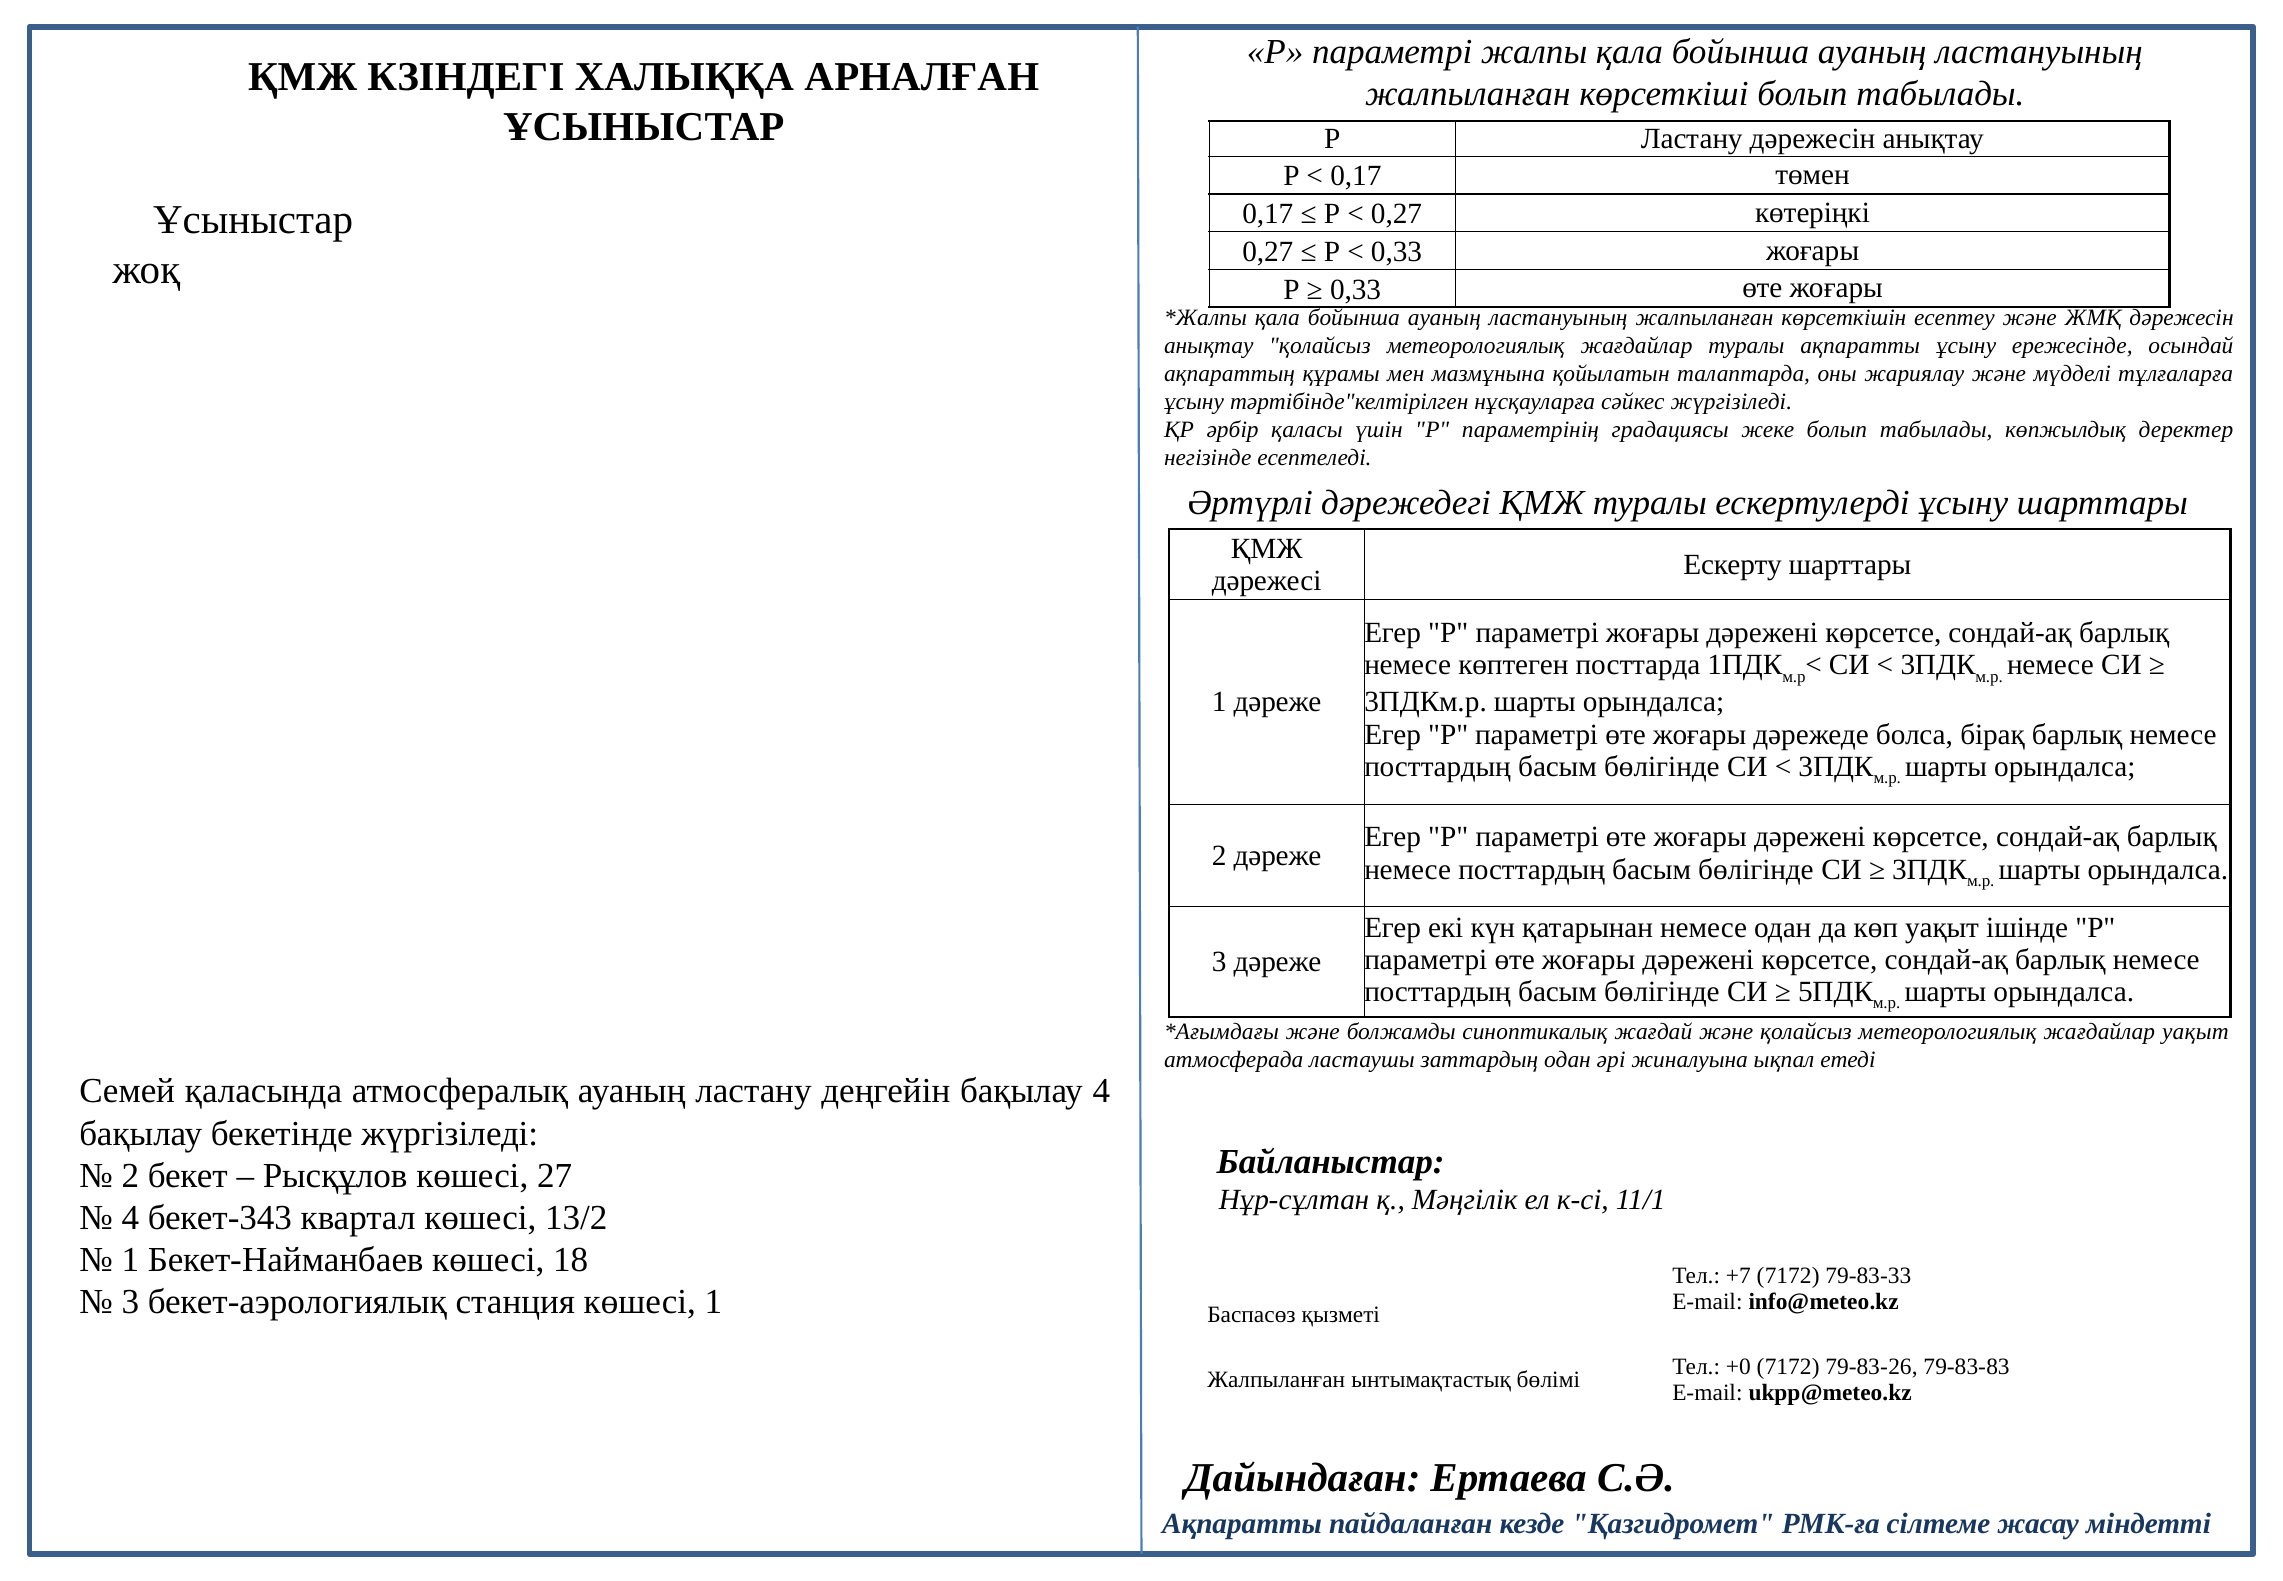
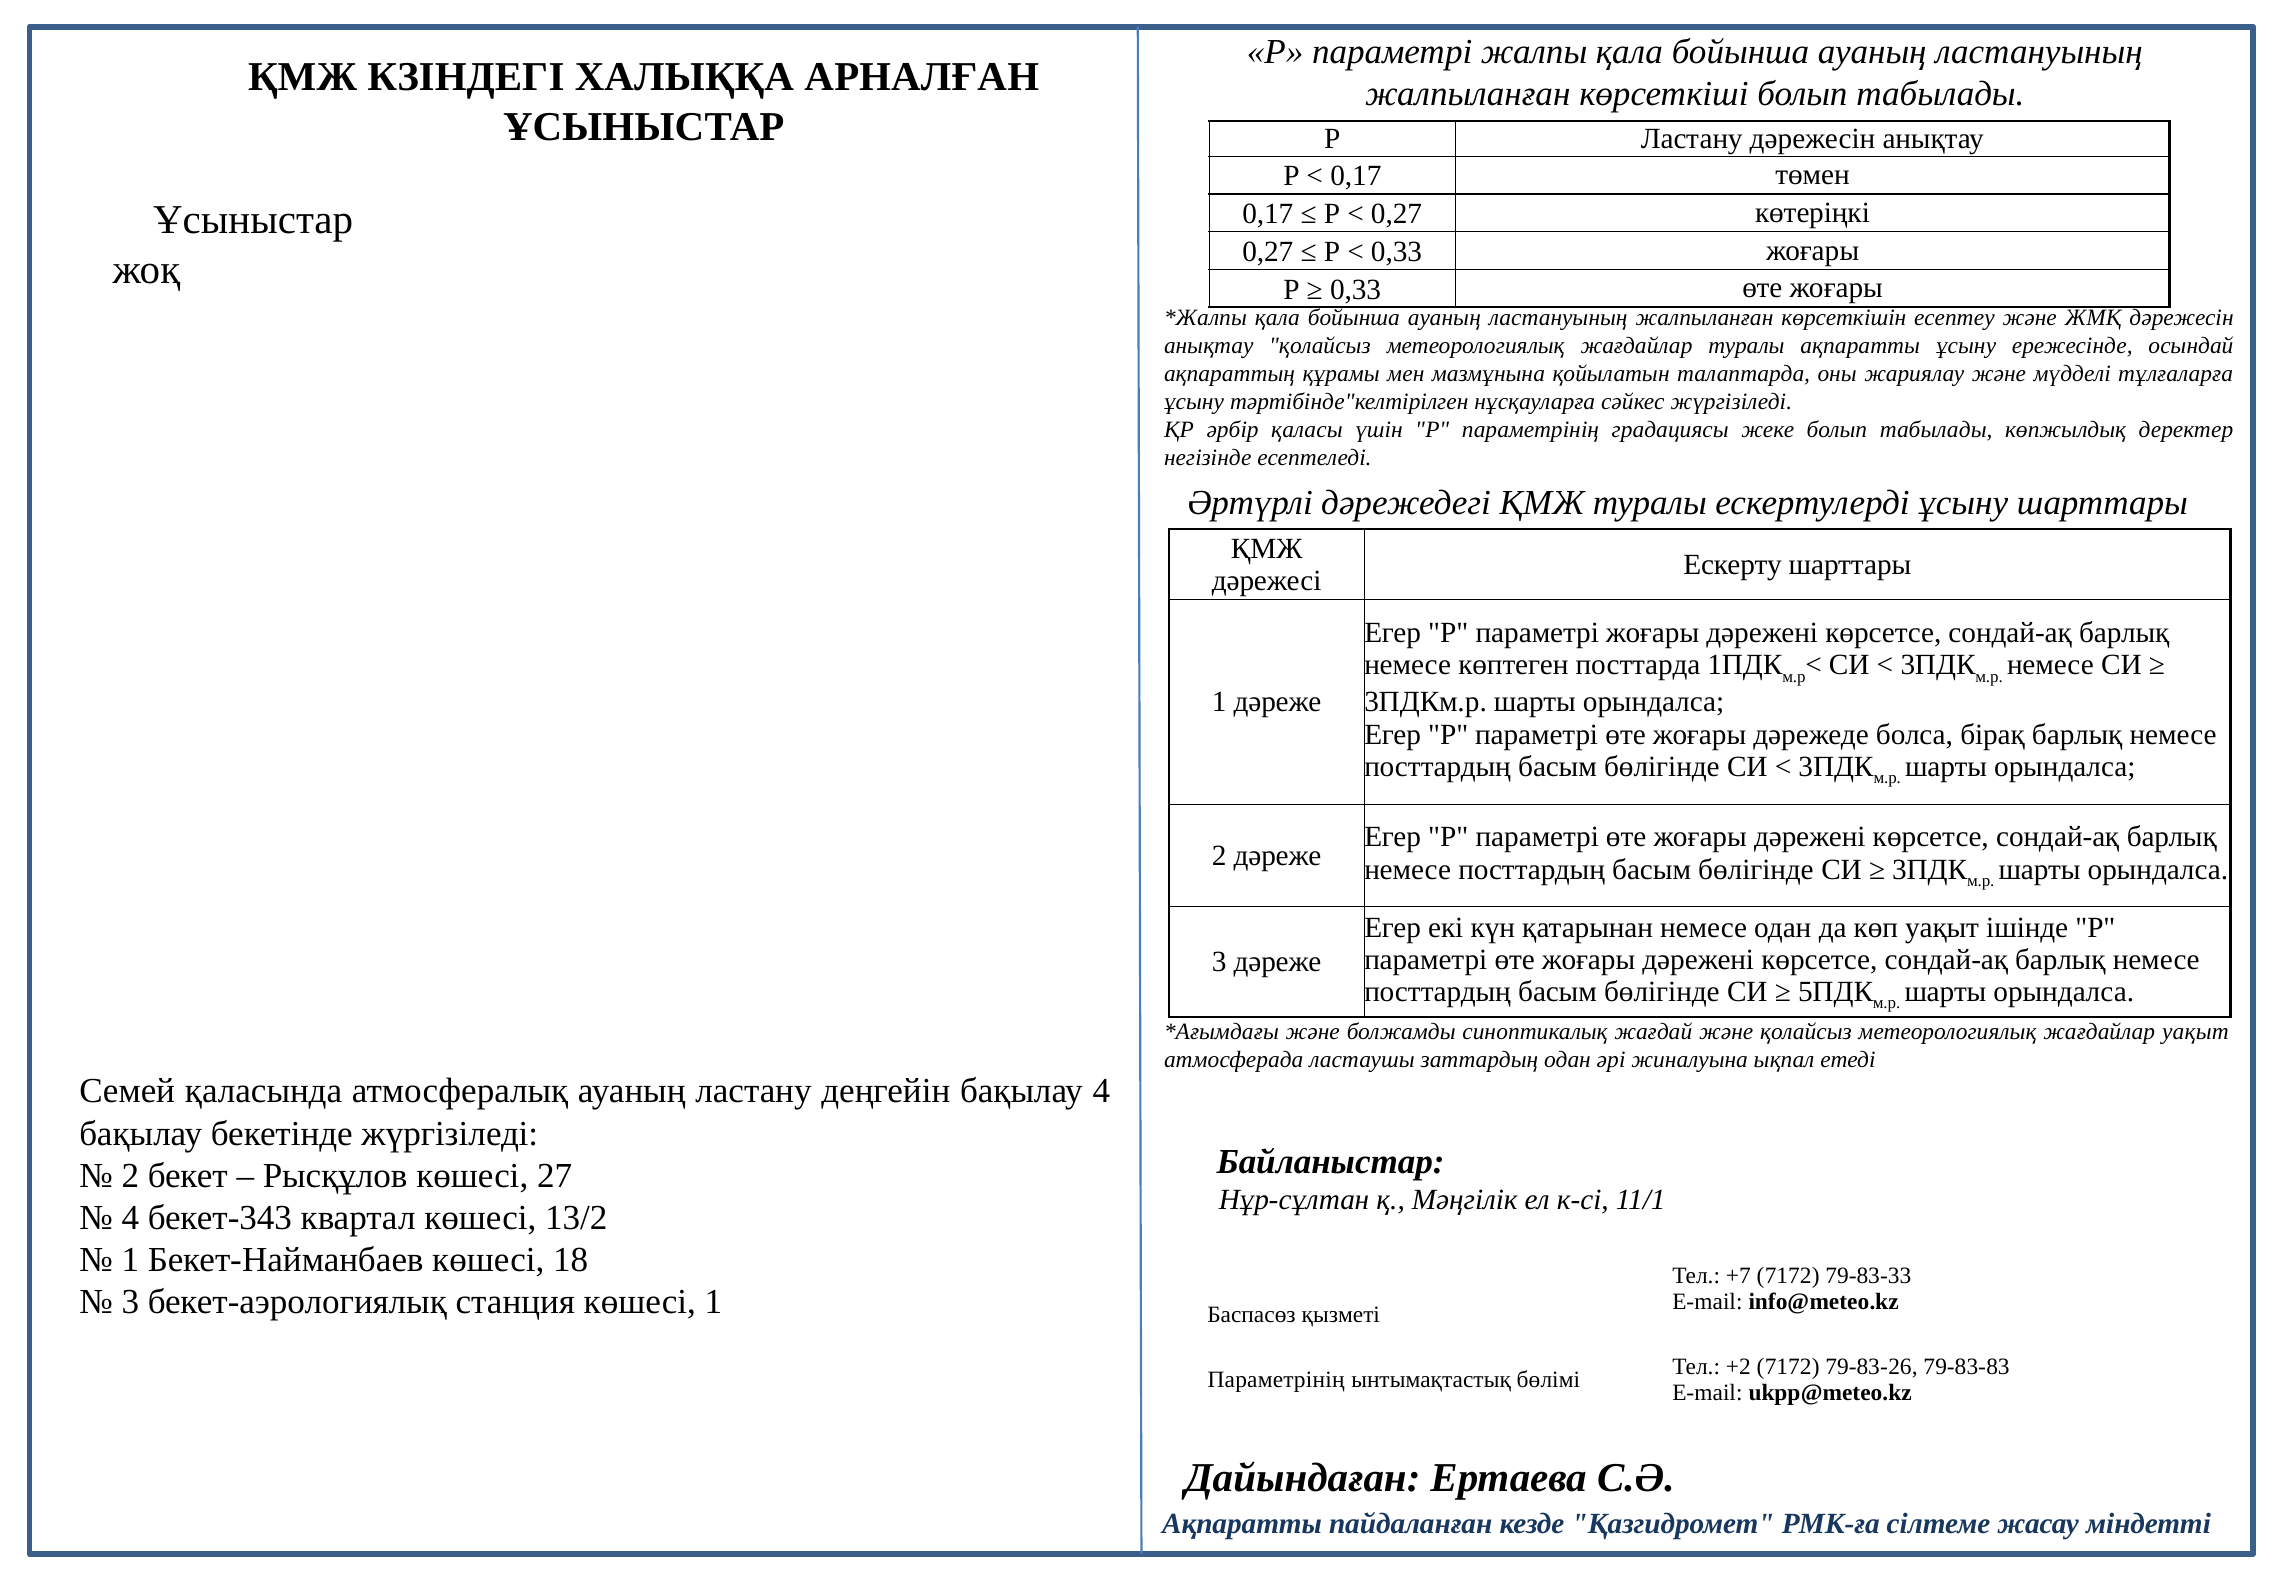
+0: +0 -> +2
Жалпыланған at (1276, 1379): Жалпыланған -> Параметрінің
